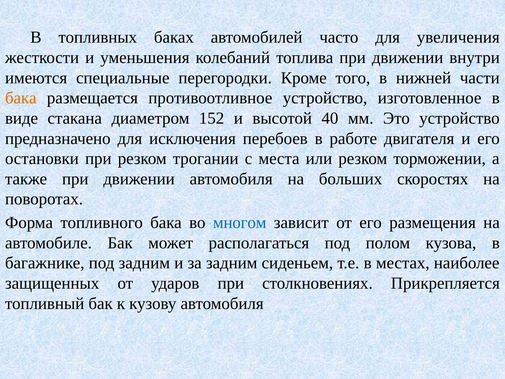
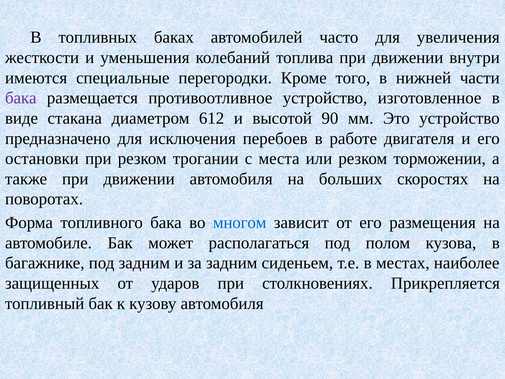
бака at (21, 98) colour: orange -> purple
152: 152 -> 612
40: 40 -> 90
